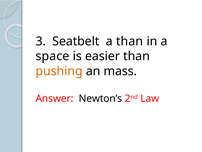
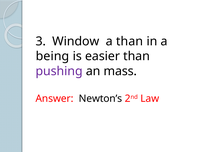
Seatbelt: Seatbelt -> Window
space: space -> being
pushing colour: orange -> purple
